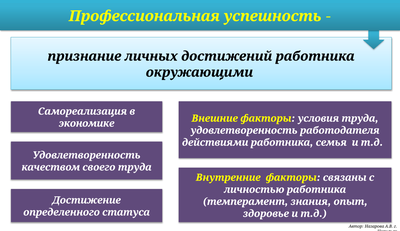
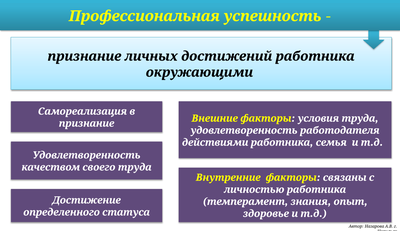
экономике at (87, 123): экономике -> признание
